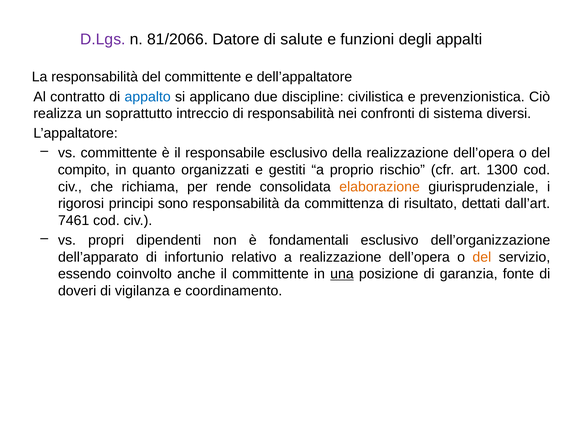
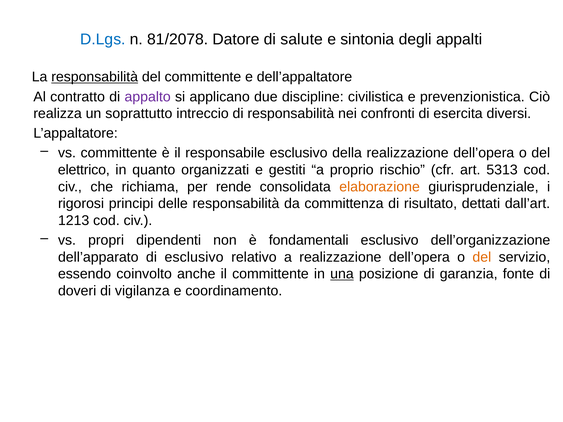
D.Lgs colour: purple -> blue
81/2066: 81/2066 -> 81/2078
funzioni: funzioni -> sintonia
responsabilità at (95, 77) underline: none -> present
appalto colour: blue -> purple
sistema: sistema -> esercita
compito: compito -> elettrico
1300: 1300 -> 5313
sono: sono -> delle
7461: 7461 -> 1213
di infortunio: infortunio -> esclusivo
